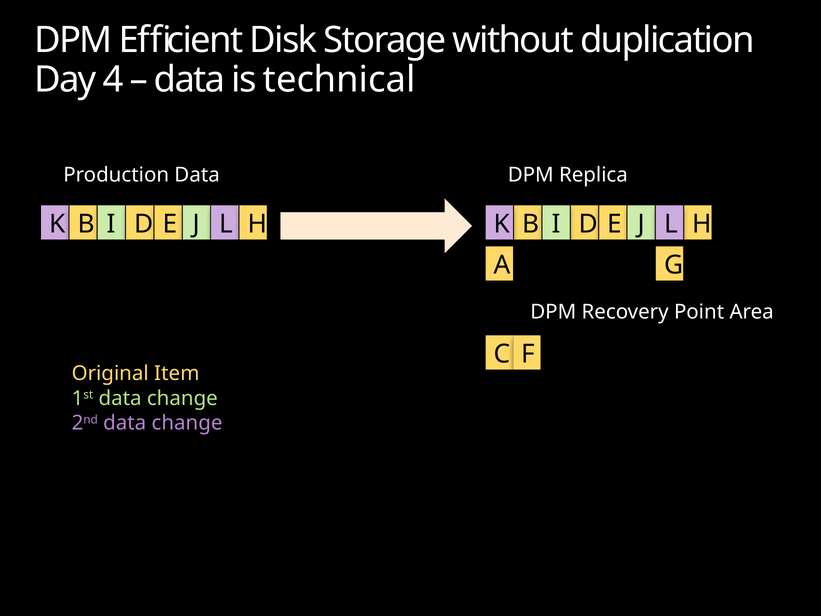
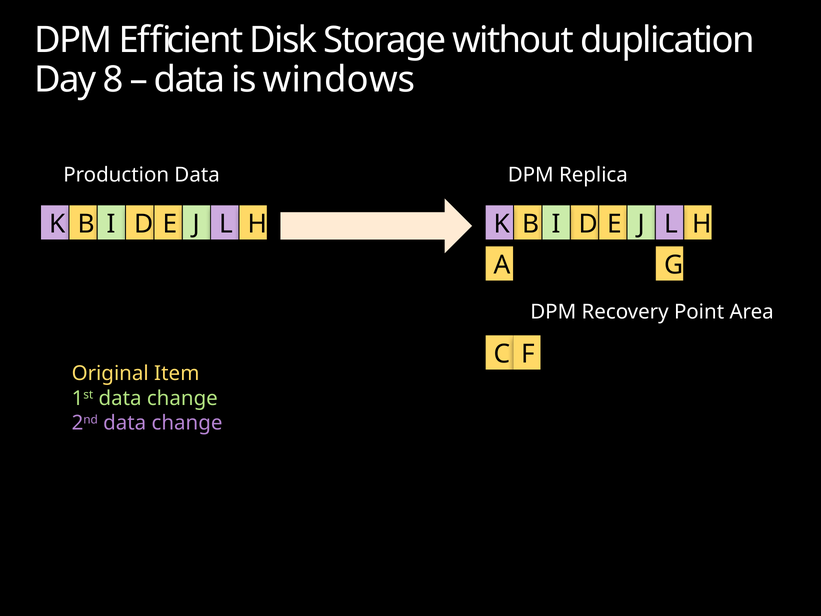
4: 4 -> 8
technical: technical -> windows
